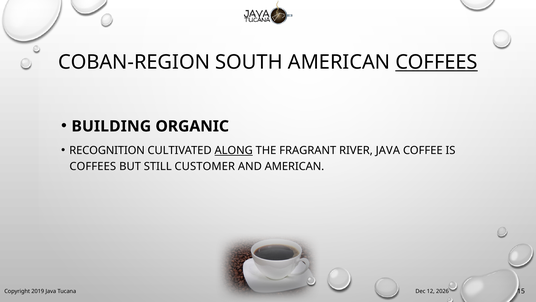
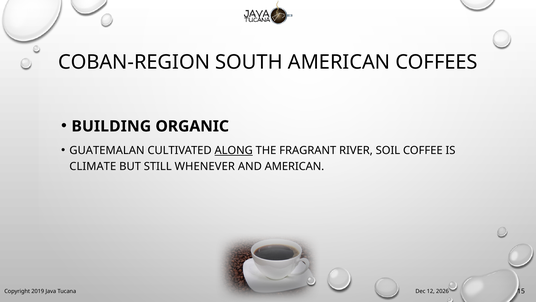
COFFEES at (436, 62) underline: present -> none
RECOGNITION: RECOGNITION -> GUATEMALAN
RIVER JAVA: JAVA -> SOIL
COFFEES at (93, 166): COFFEES -> CLIMATE
CUSTOMER: CUSTOMER -> WHENEVER
